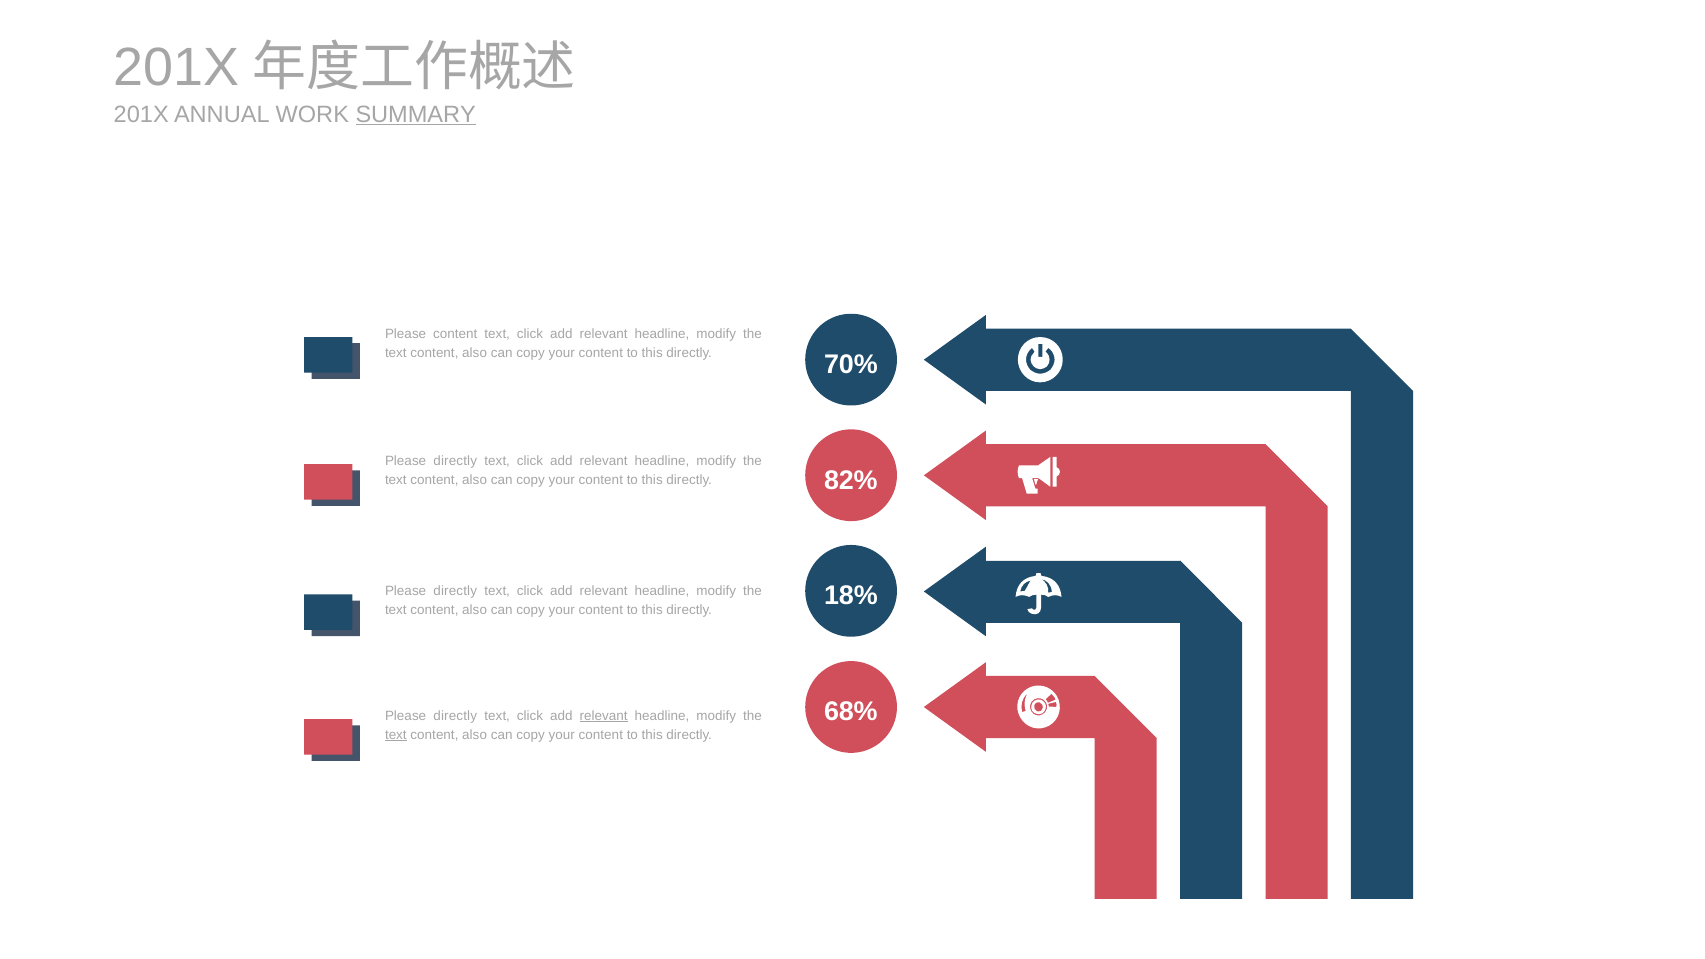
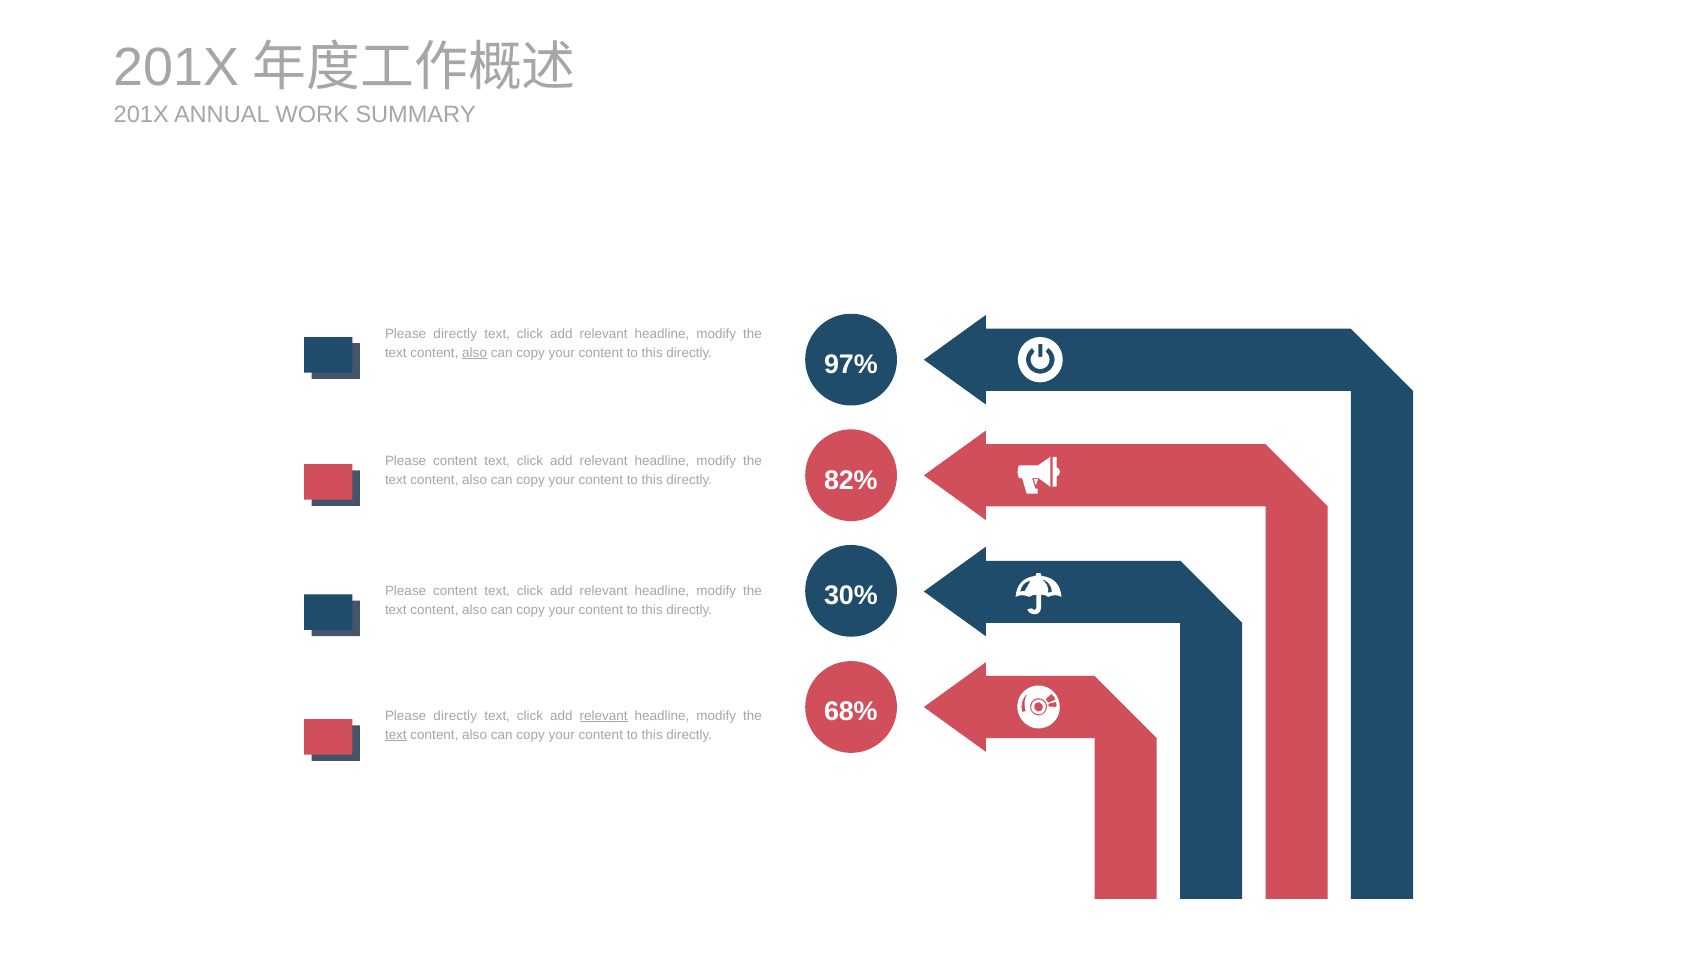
SUMMARY underline: present -> none
content at (455, 334): content -> directly
also at (475, 353) underline: none -> present
70%: 70% -> 97%
directly at (455, 461): directly -> content
18%: 18% -> 30%
directly at (455, 591): directly -> content
